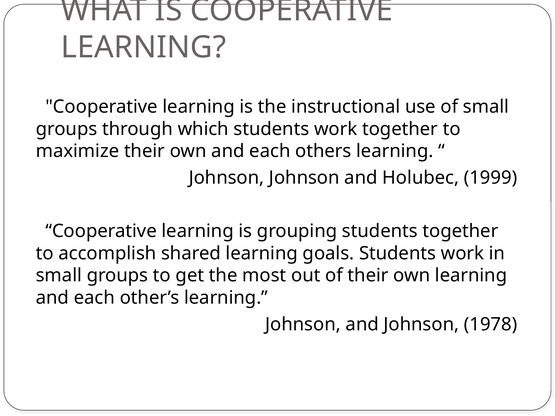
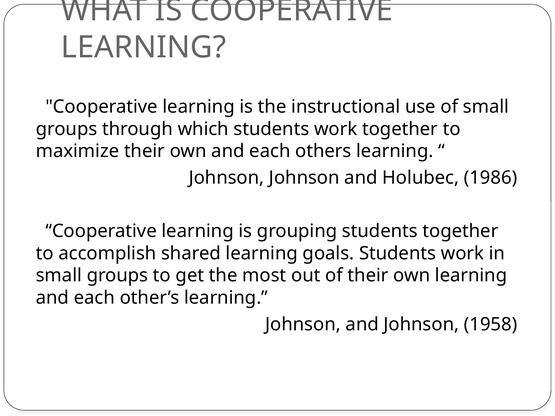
1999: 1999 -> 1986
1978: 1978 -> 1958
